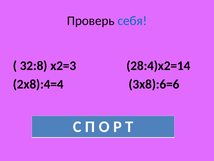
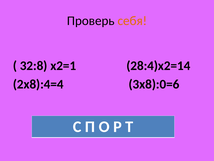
себя colour: blue -> orange
х2=3: х2=3 -> х2=1
3х8):6=6: 3х8):6=6 -> 3х8):0=6
